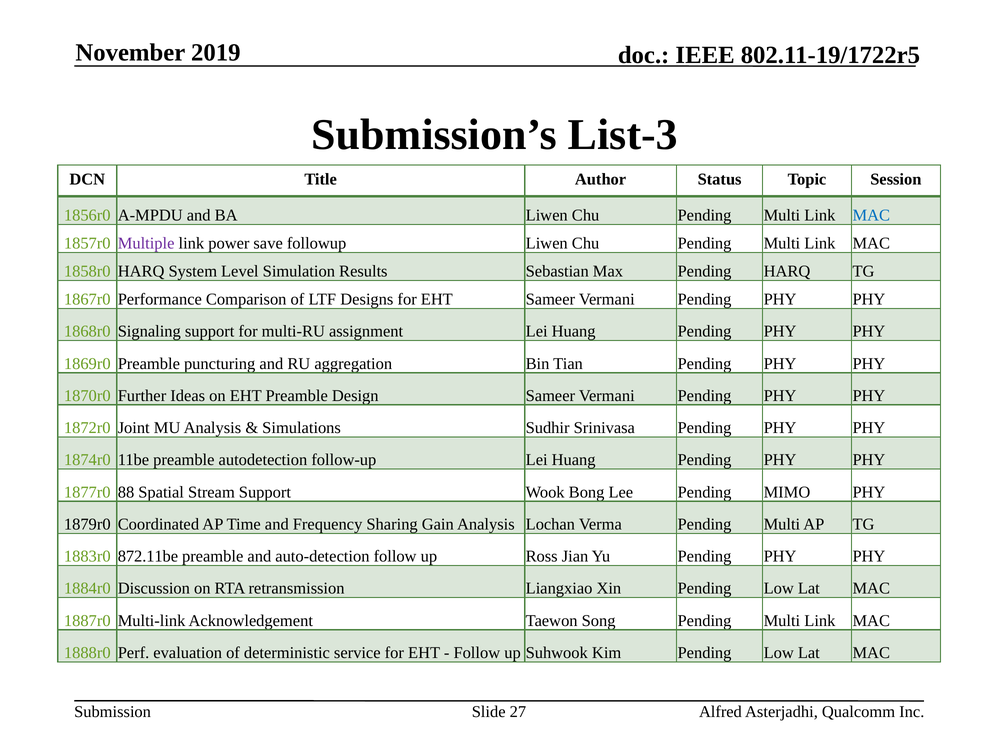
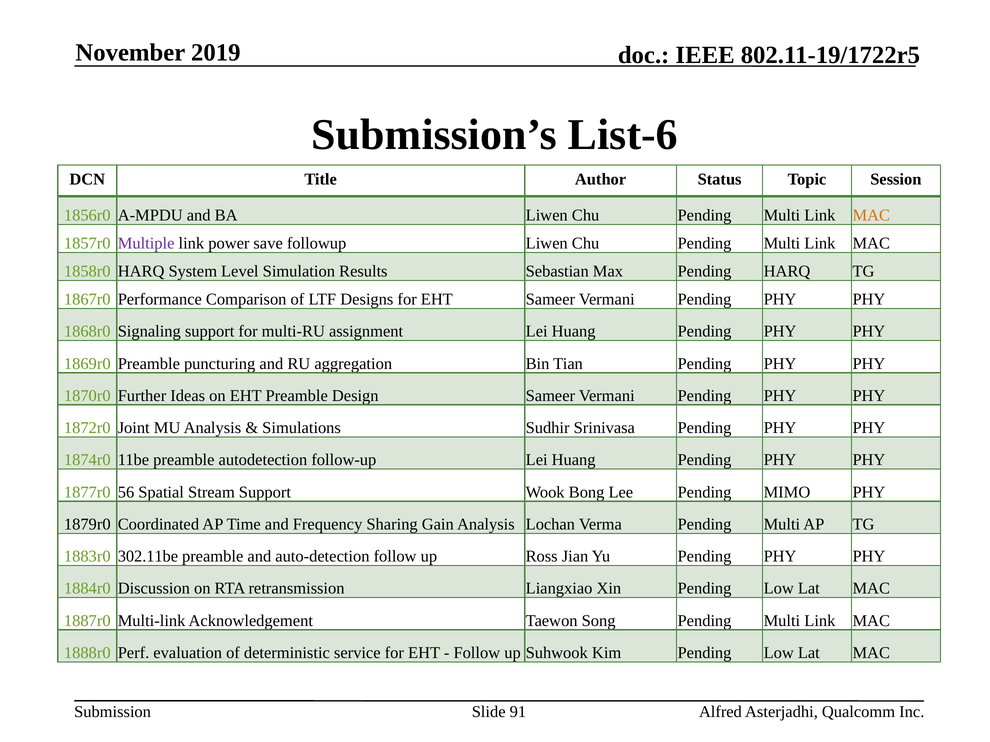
List-3: List-3 -> List-6
MAC at (871, 215) colour: blue -> orange
88: 88 -> 56
872.11be: 872.11be -> 302.11be
27: 27 -> 91
